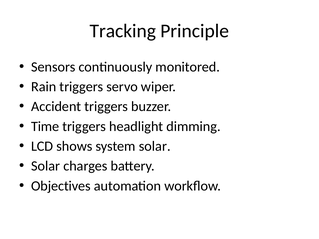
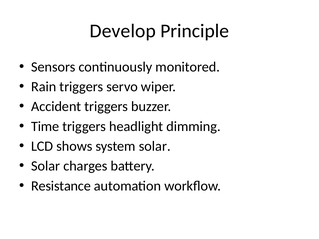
Tracking: Tracking -> Develop
Objectives: Objectives -> Resistance
